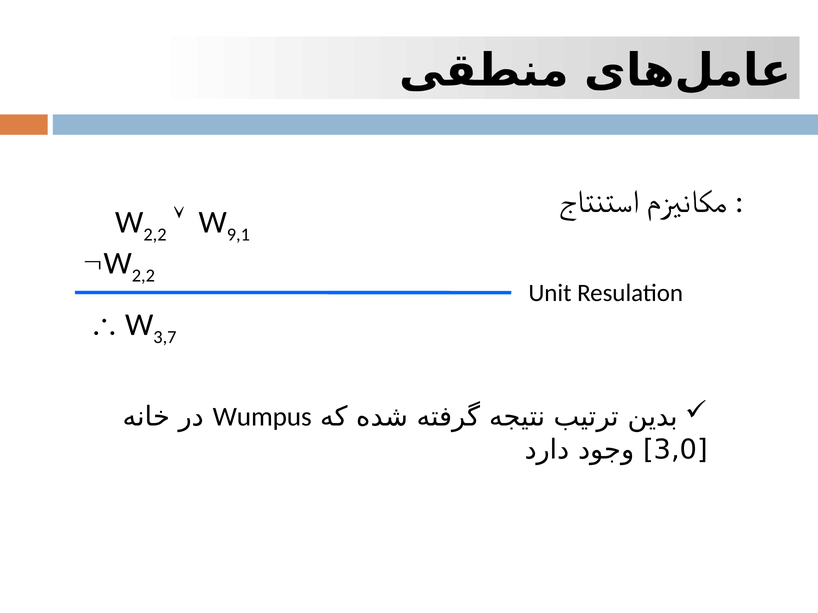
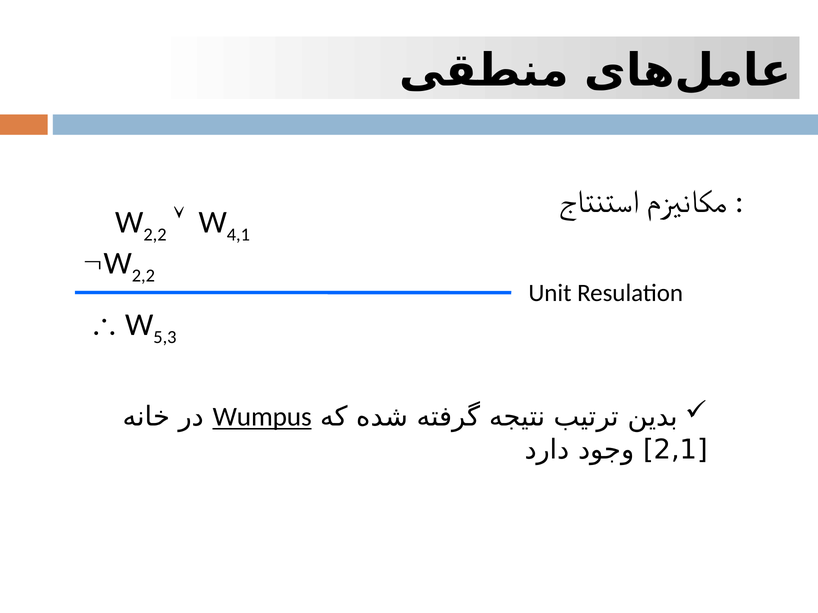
9,1: 9,1 -> 4,1
3,7: 3,7 -> 5,3
Wumpus underline: none -> present
3,0: 3,0 -> 2,1
